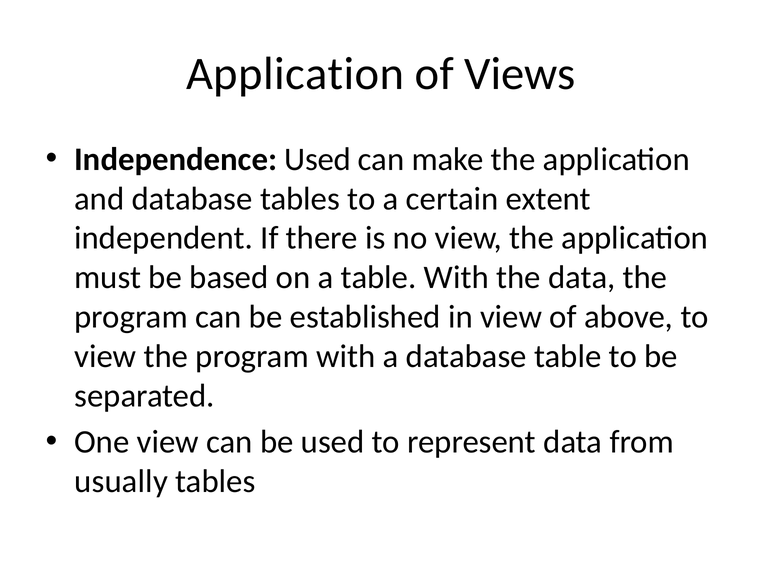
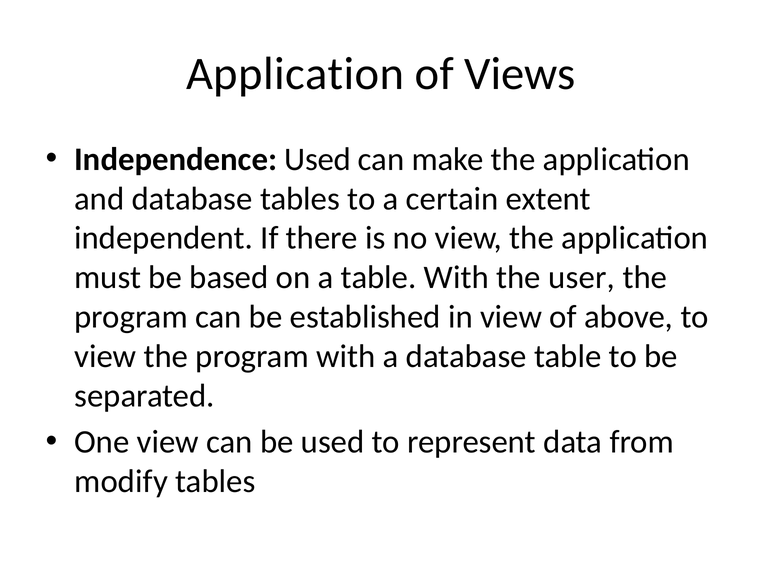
the data: data -> user
usually: usually -> modify
